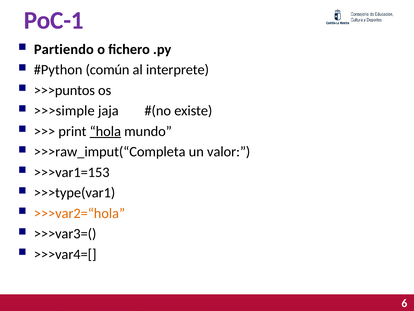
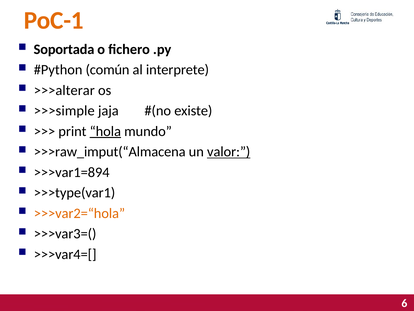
PoC-1 colour: purple -> orange
Partiendo: Partiendo -> Soportada
>>>puntos: >>>puntos -> >>>alterar
>>>raw_imput(“Completa: >>>raw_imput(“Completa -> >>>raw_imput(“Almacena
valor underline: none -> present
>>>var1=153: >>>var1=153 -> >>>var1=894
